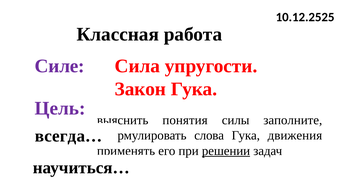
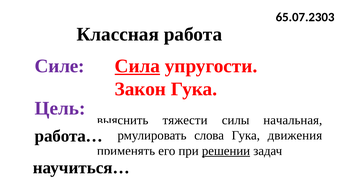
10.12.2525: 10.12.2525 -> 65.07.2303
Сила underline: none -> present
понятия: понятия -> тяжести
заполните: заполните -> начальная
всегда…: всегда… -> работа…
